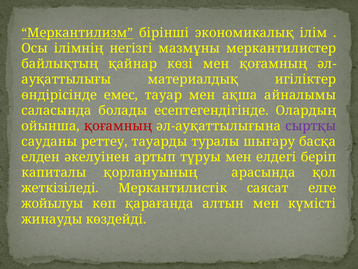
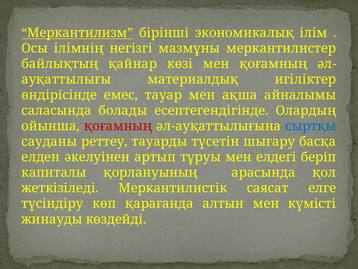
сыртқы colour: purple -> blue
туралы: туралы -> түсетін
жойылуы: жойылуы -> түсіндіру
